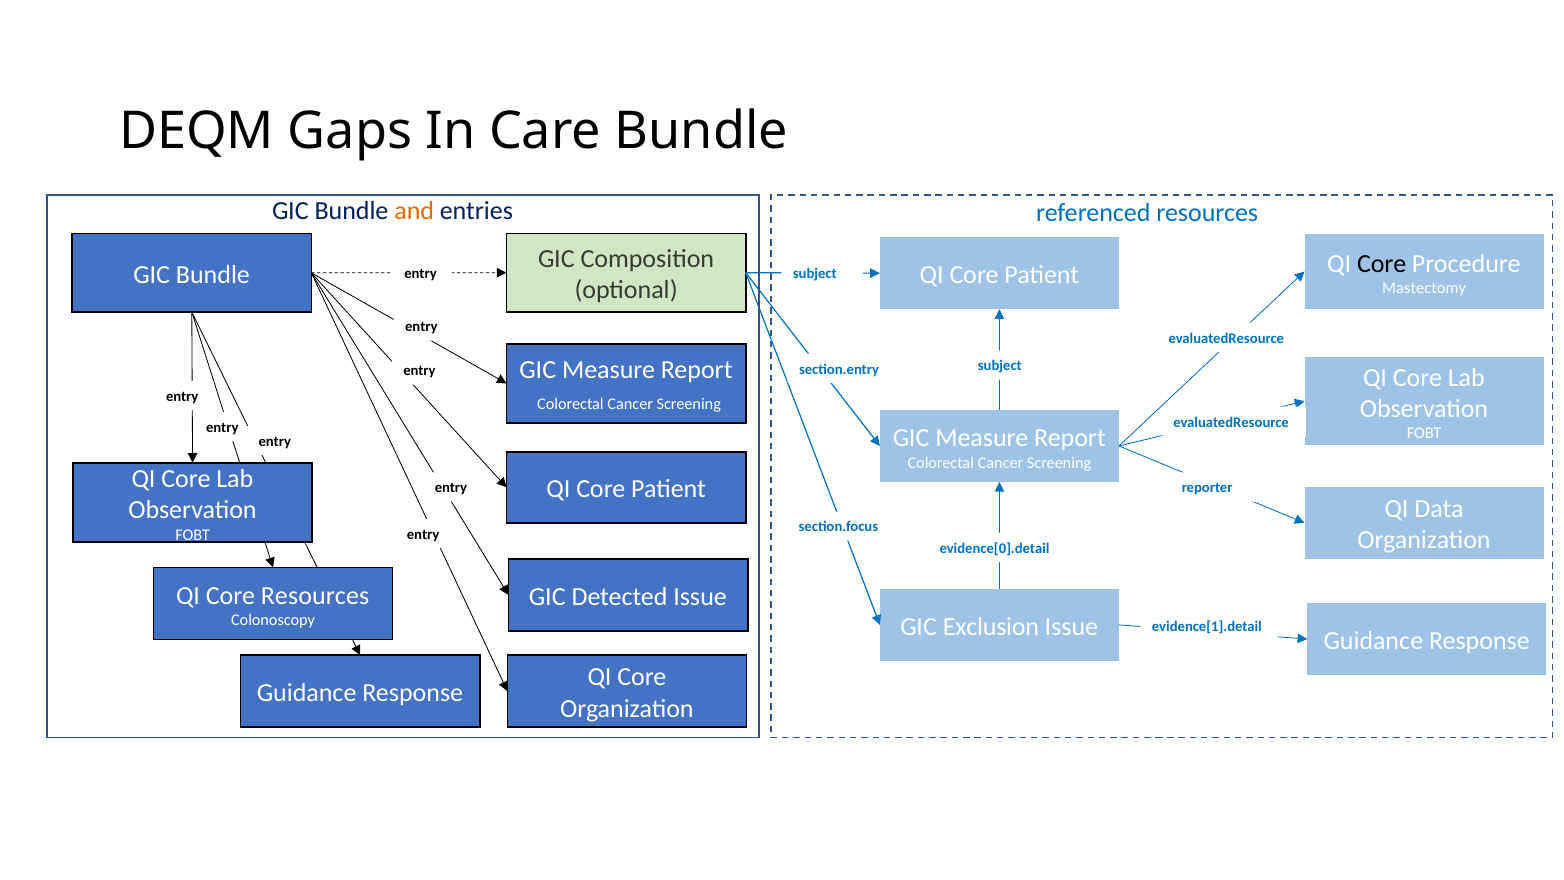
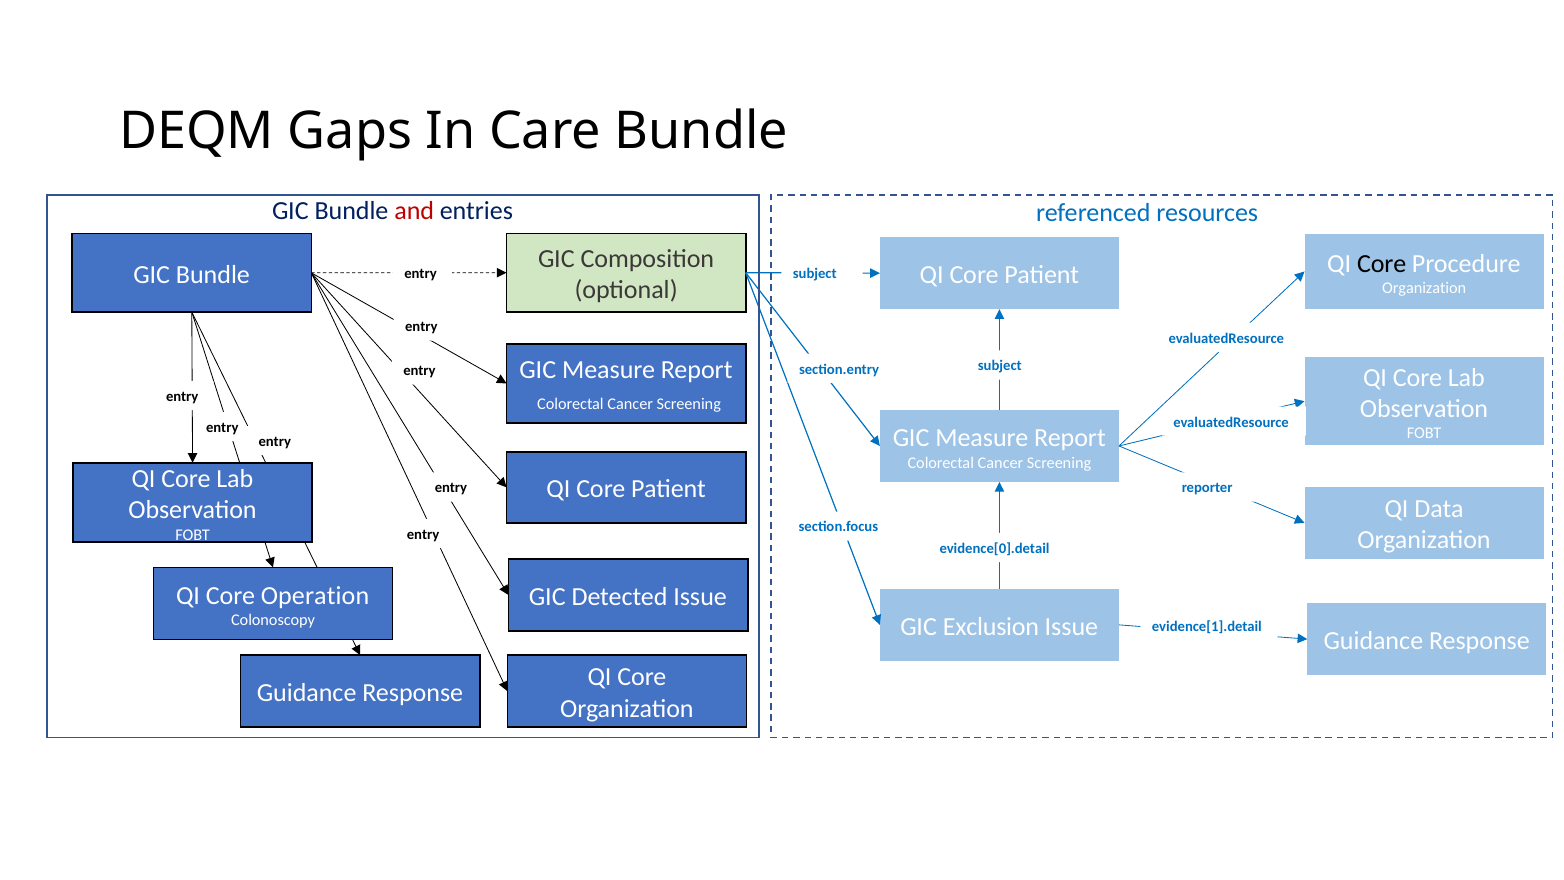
and colour: orange -> red
Mastectomy at (1424, 288): Mastectomy -> Organization
Core Resources: Resources -> Operation
